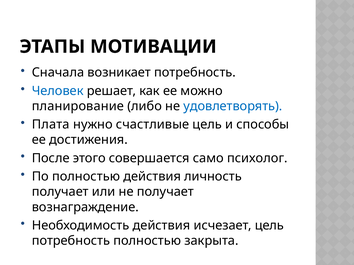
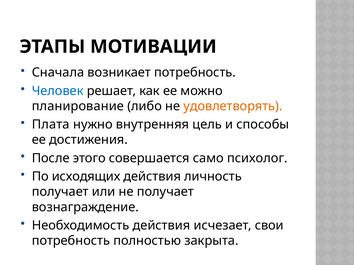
удовлетворять colour: blue -> orange
счастливые: счастливые -> внутренняя
По полностью: полностью -> исходящих
исчезает цель: цель -> свои
